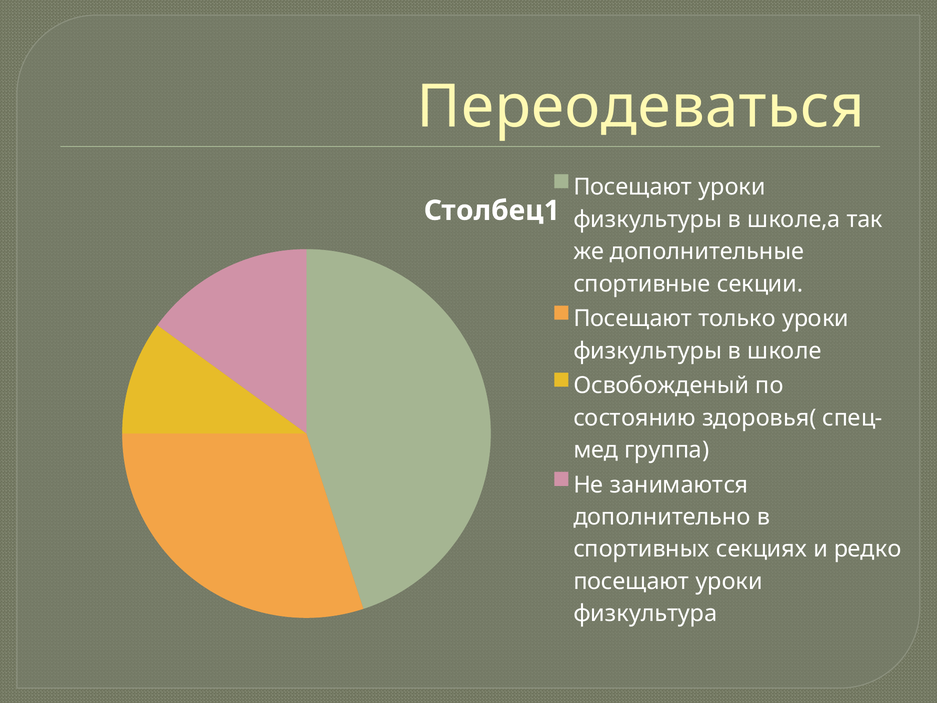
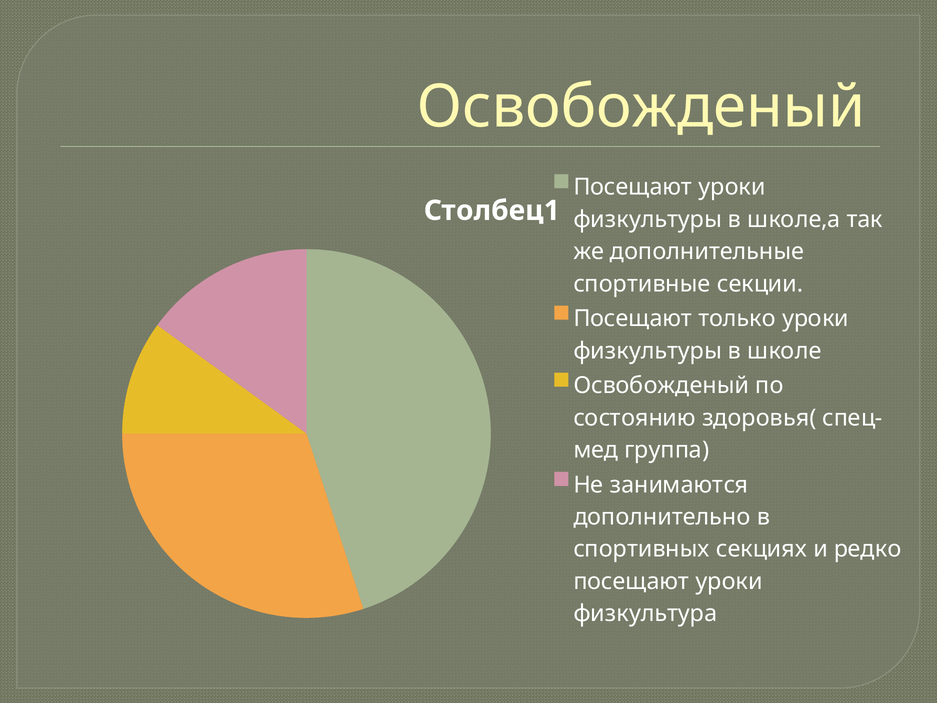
Переодеваться at (641, 107): Переодеваться -> Освобожденый
